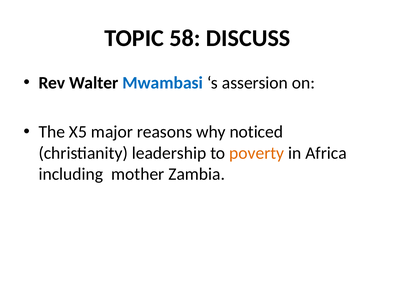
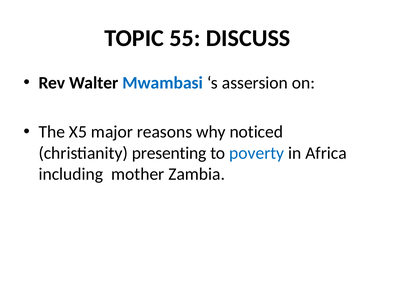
58: 58 -> 55
leadership: leadership -> presenting
poverty colour: orange -> blue
